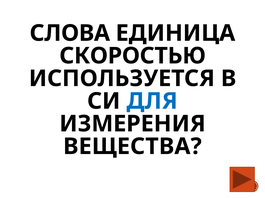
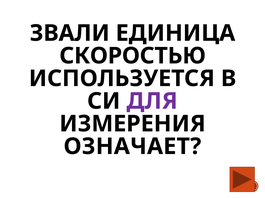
СЛОВА: СЛОВА -> ЗВАЛИ
ДЛЯ colour: blue -> purple
ВЕЩЕСТВА: ВЕЩЕСТВА -> ОЗНАЧАЕТ
